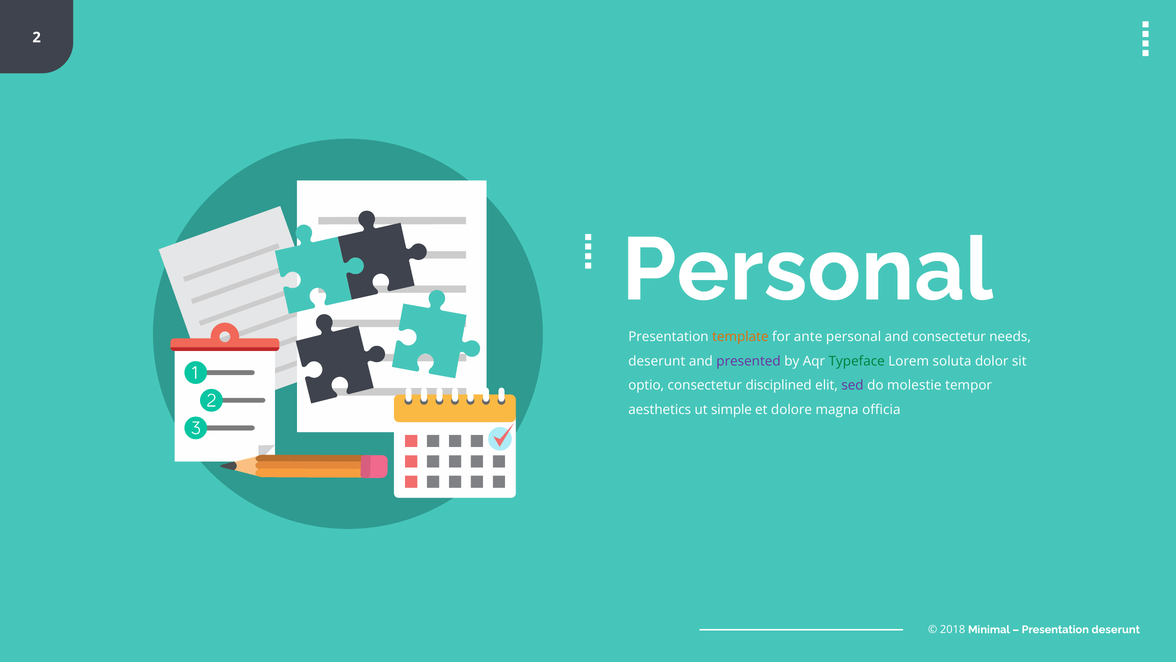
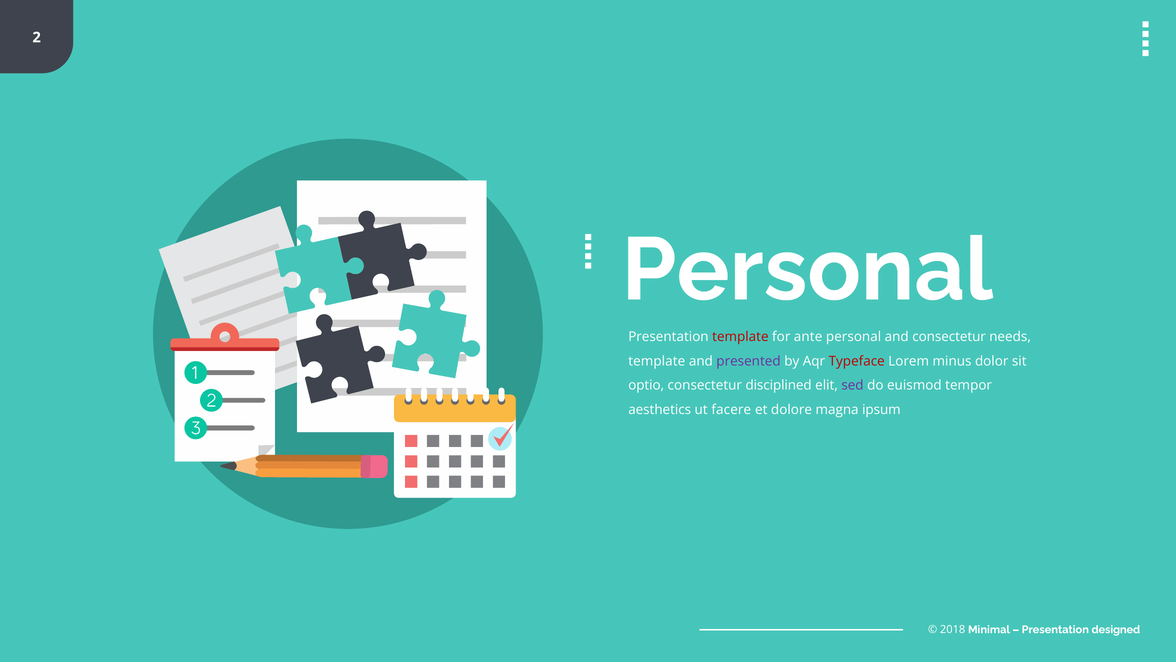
template at (740, 337) colour: orange -> red
deserunt at (657, 361): deserunt -> template
Typeface colour: green -> red
soluta: soluta -> minus
molestie: molestie -> euismod
simple: simple -> facere
officia: officia -> ipsum
Presentation deserunt: deserunt -> designed
